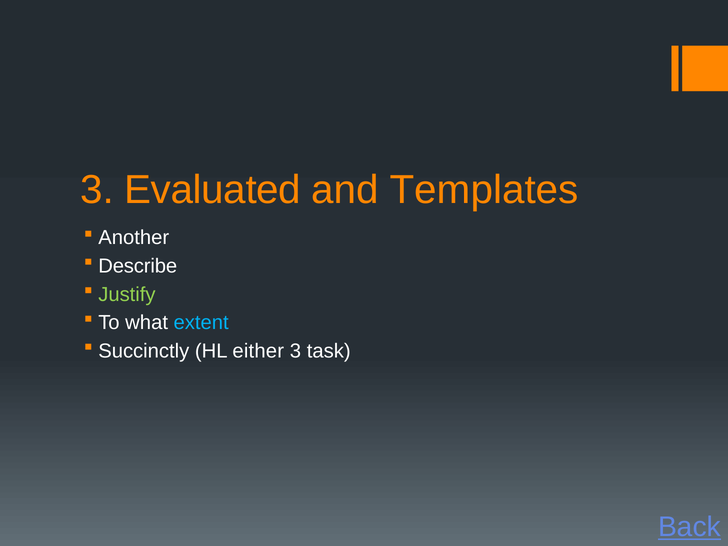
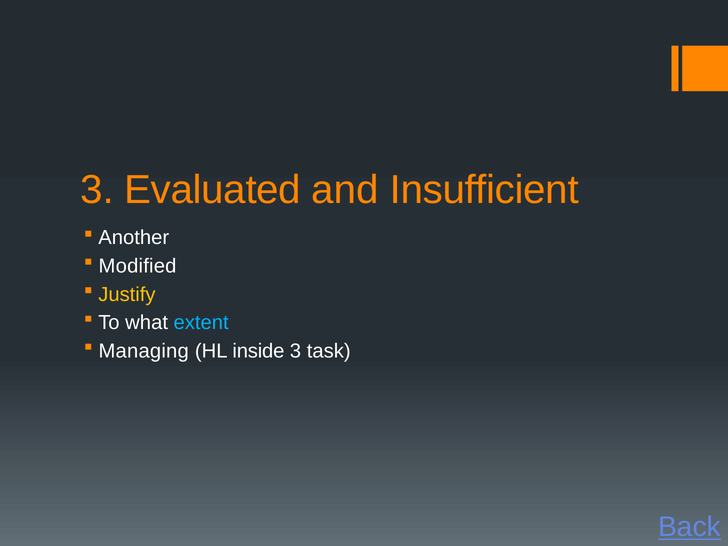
Templates: Templates -> Insufficient
Describe: Describe -> Modified
Justify colour: light green -> yellow
Succinctly: Succinctly -> Managing
either: either -> inside
